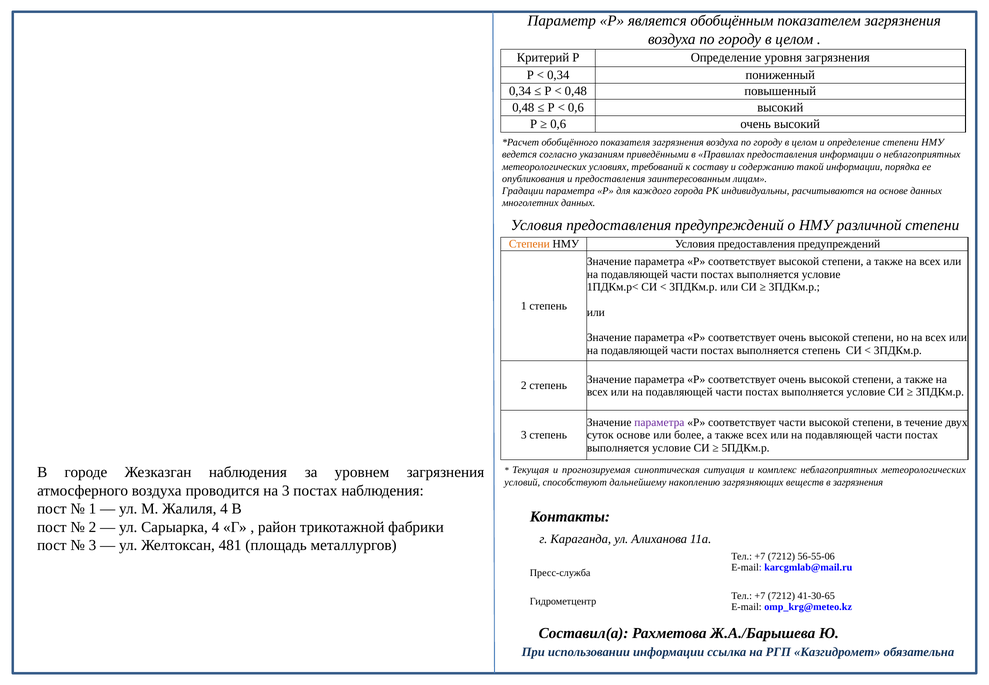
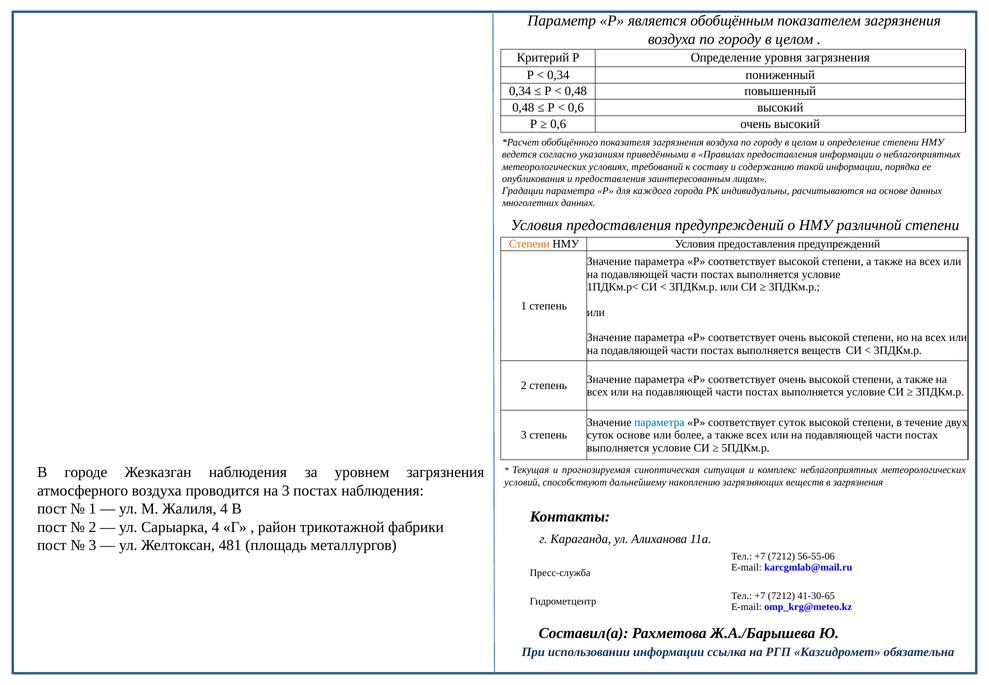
выполняется степень: степень -> веществ
параметра at (659, 422) colour: purple -> blue
соответствует части: части -> суток
